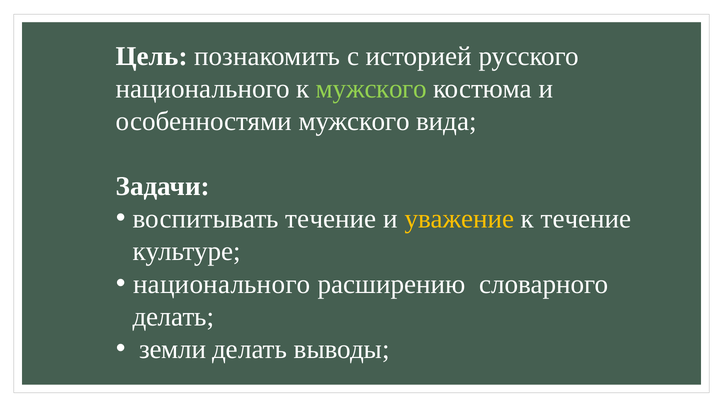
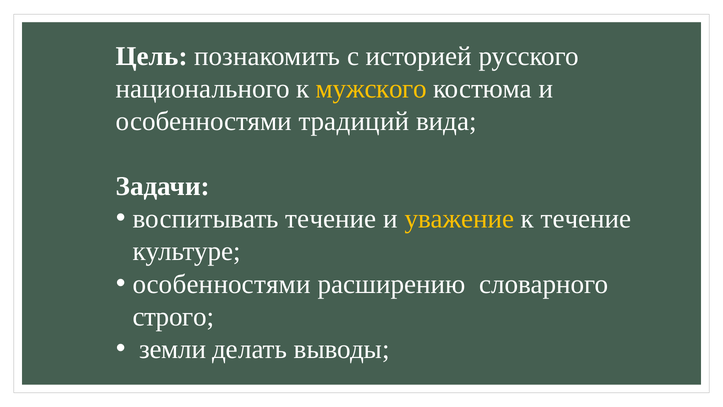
мужского at (371, 89) colour: light green -> yellow
особенностями мужского: мужского -> традиций
национального at (222, 284): национального -> особенностями
делать at (173, 316): делать -> строго
